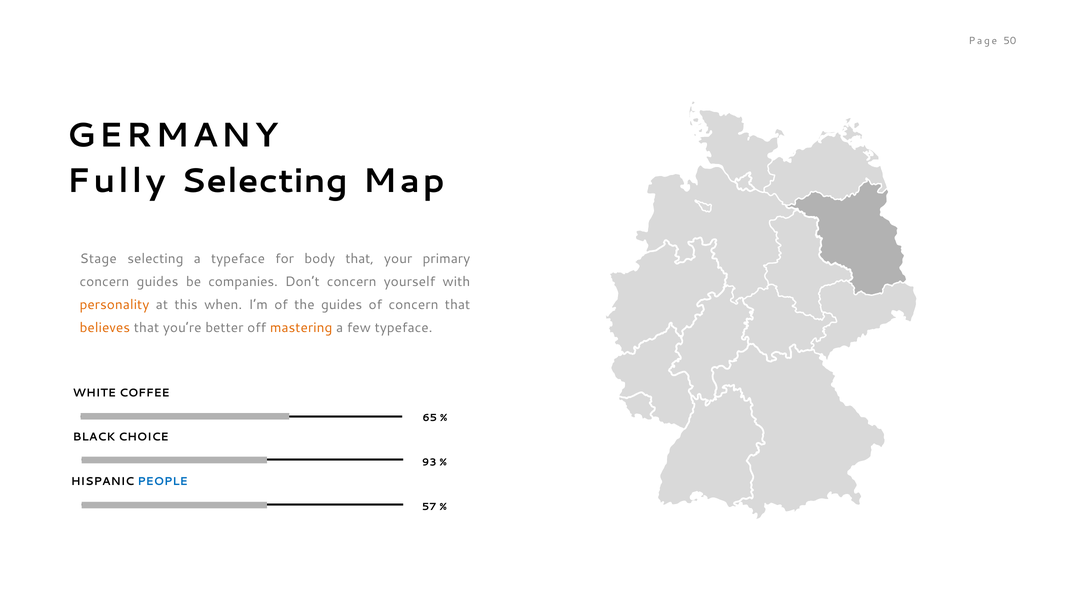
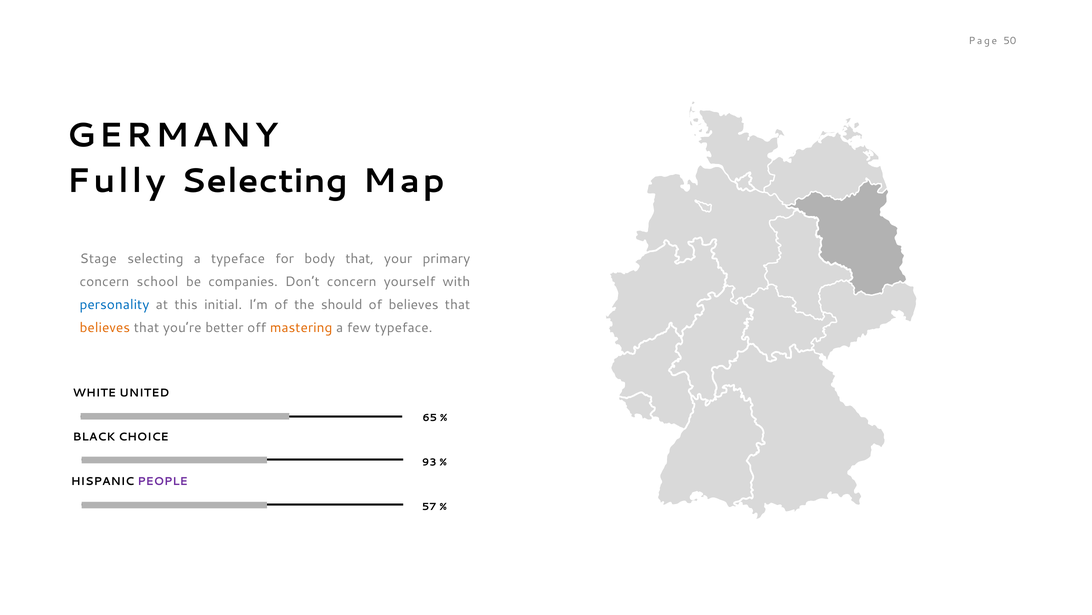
concern guides: guides -> school
personality colour: orange -> blue
when: when -> initial
the guides: guides -> should
of concern: concern -> believes
COFFEE: COFFEE -> UNITED
PEOPLE colour: blue -> purple
